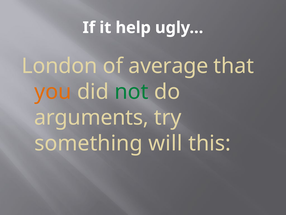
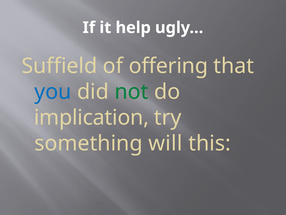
London: London -> Suffield
average: average -> offering
you colour: orange -> blue
arguments: arguments -> implication
